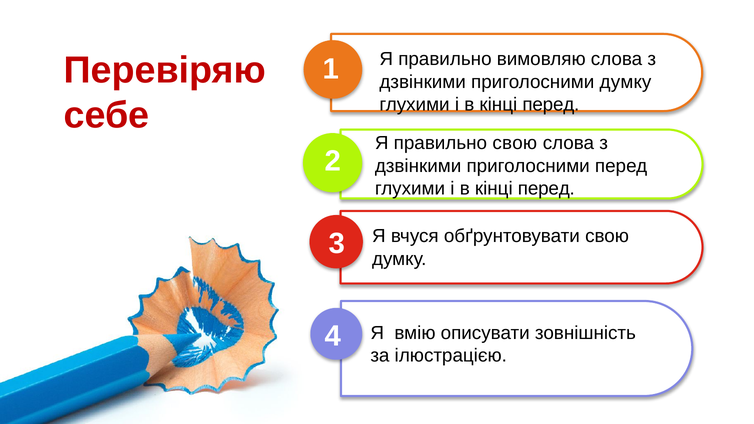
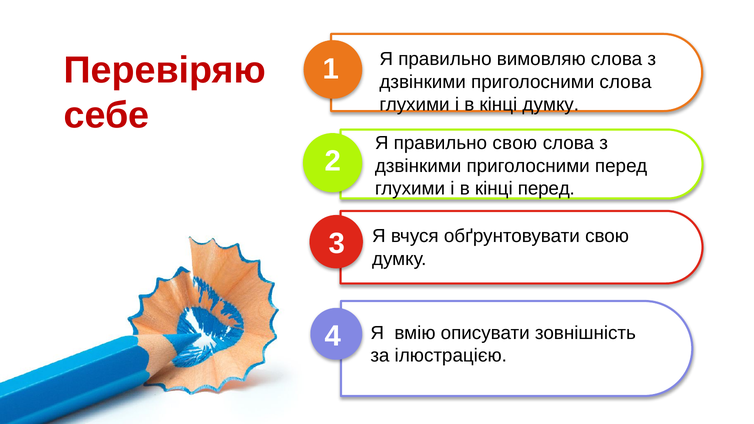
приголосними думку: думку -> слова
перед at (551, 104): перед -> думку
